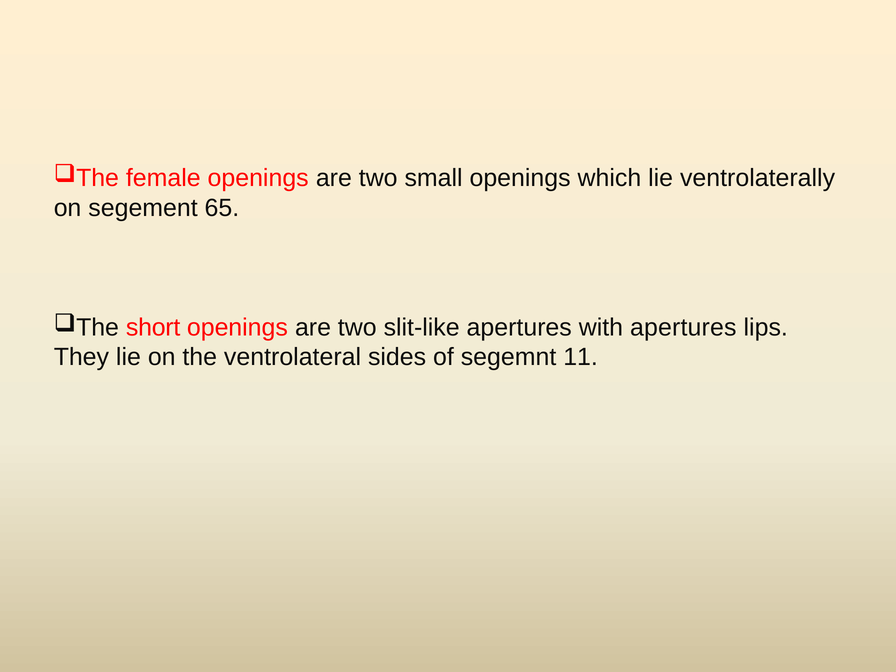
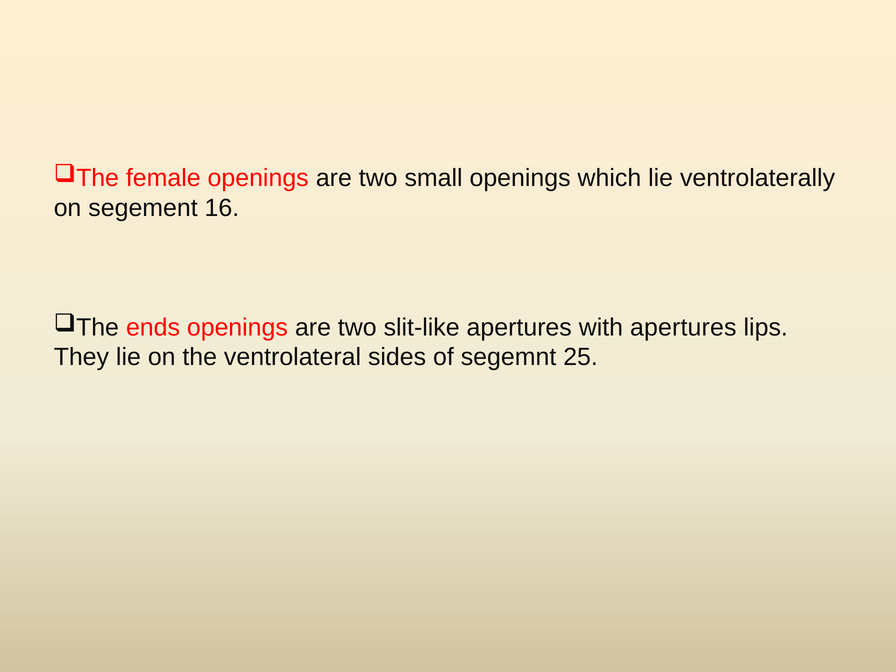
65: 65 -> 16
short: short -> ends
11: 11 -> 25
